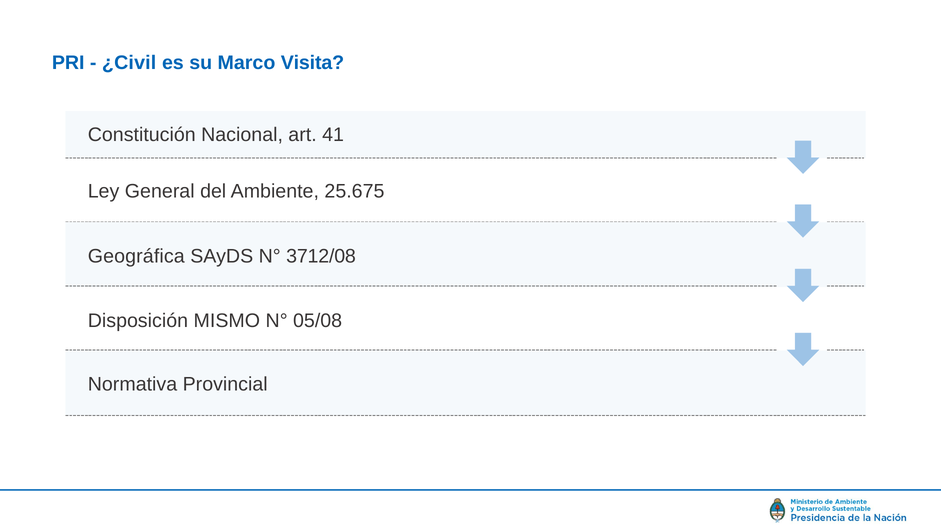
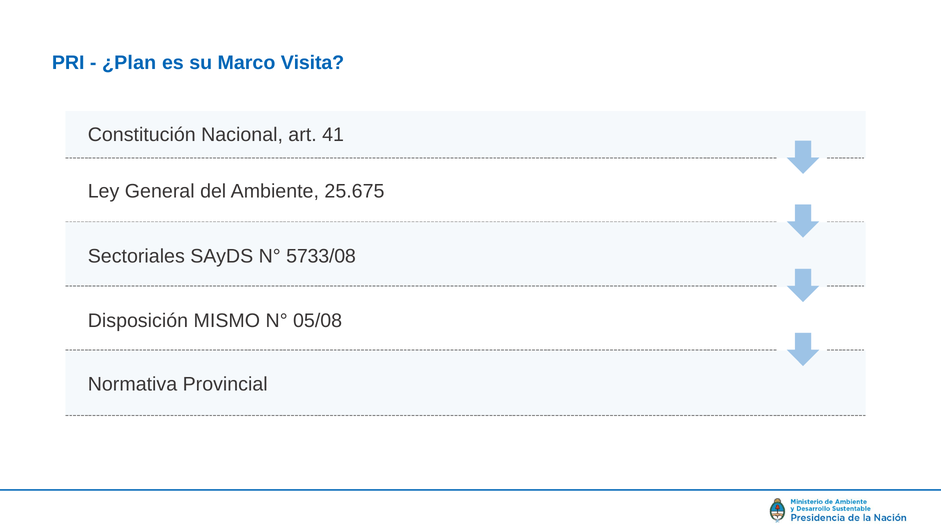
¿Civil: ¿Civil -> ¿Plan
Geográfica: Geográfica -> Sectoriales
3712/08: 3712/08 -> 5733/08
